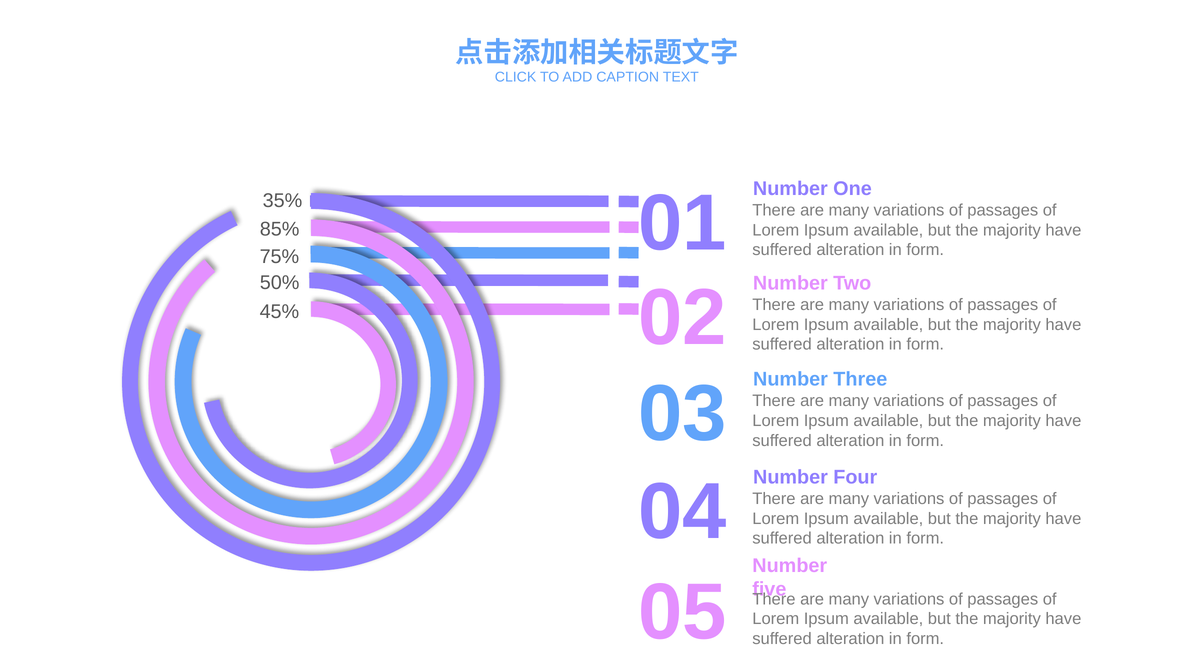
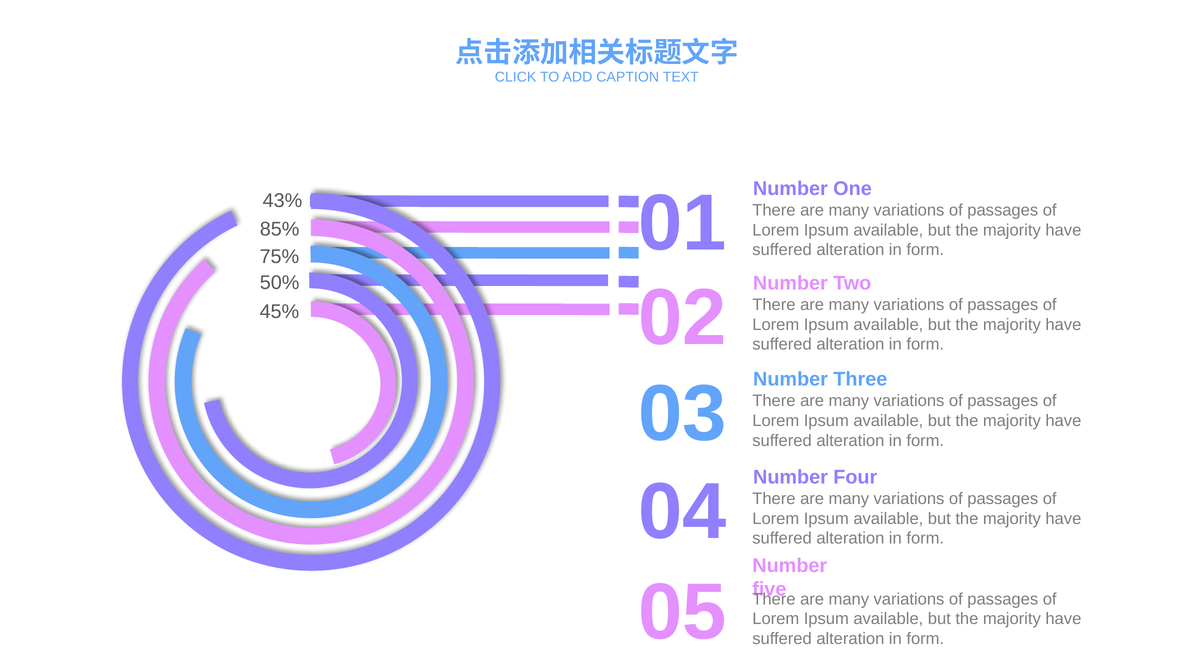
35%: 35% -> 43%
